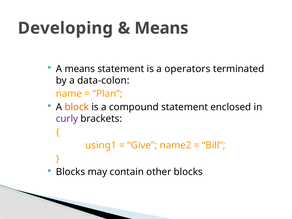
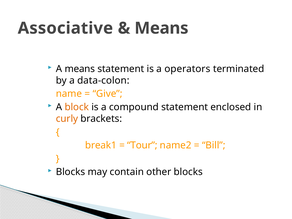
Developing: Developing -> Associative
Plan: Plan -> Give
curly colour: purple -> orange
using1: using1 -> break1
Give: Give -> Tour
